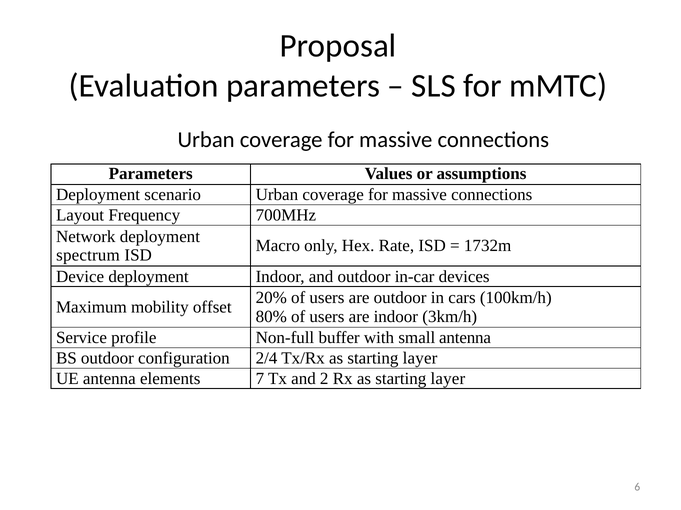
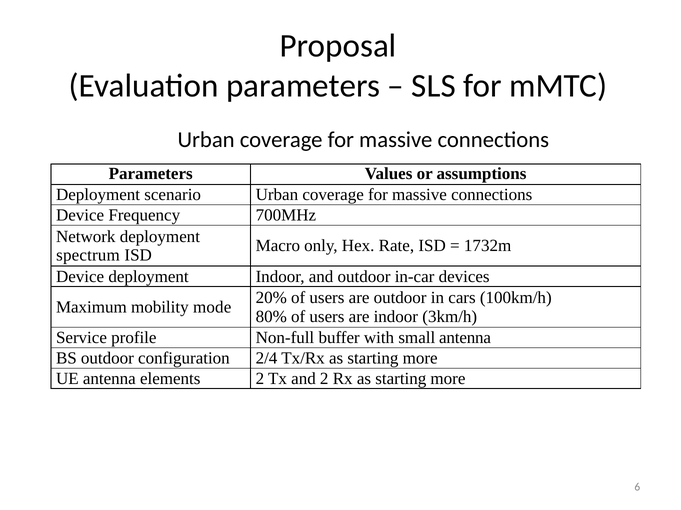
Layout at (80, 216): Layout -> Device
offset: offset -> mode
Tx/Rx as starting layer: layer -> more
elements 7: 7 -> 2
Rx as starting layer: layer -> more
